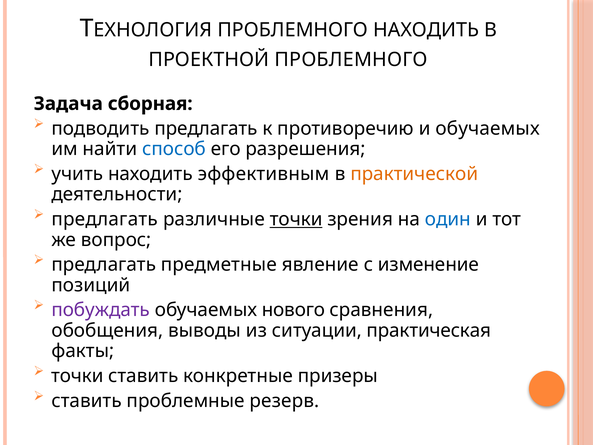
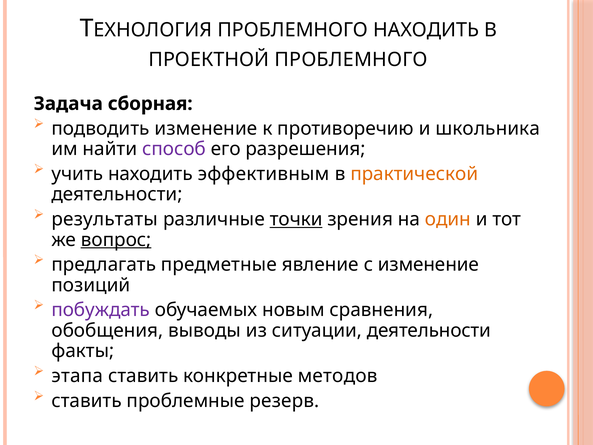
подводить предлагать: предлагать -> изменение
и обучаемых: обучаемых -> школьника
способ colour: blue -> purple
предлагать at (105, 219): предлагать -> результаты
один colour: blue -> orange
вопрос underline: none -> present
нового: нового -> новым
ситуации практическая: практическая -> деятельности
точки at (77, 376): точки -> этапа
призеры: призеры -> методов
